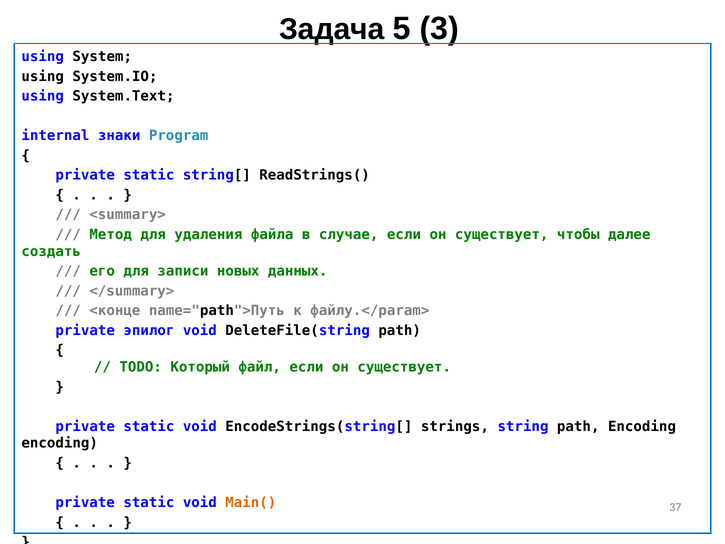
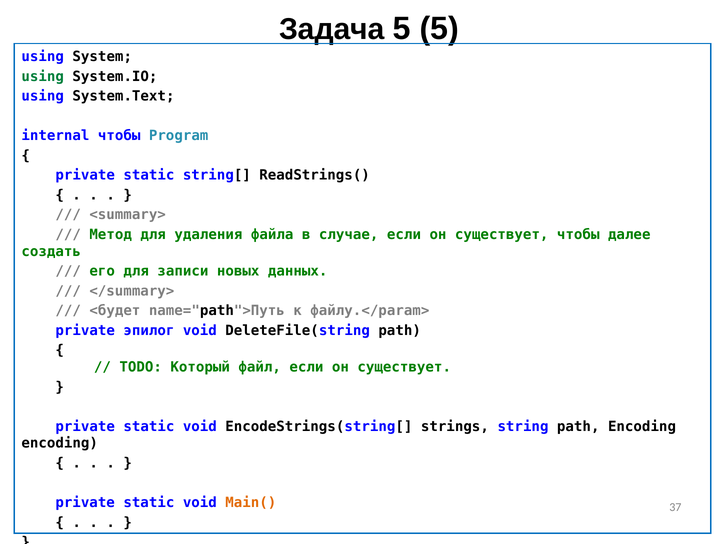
5 3: 3 -> 5
using at (43, 76) colour: black -> green
internal знаки: знаки -> чтобы
<конце: <конце -> <будет
